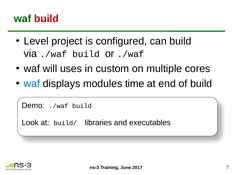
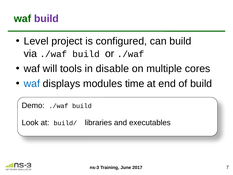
build at (46, 19) colour: red -> purple
uses: uses -> tools
custom: custom -> disable
